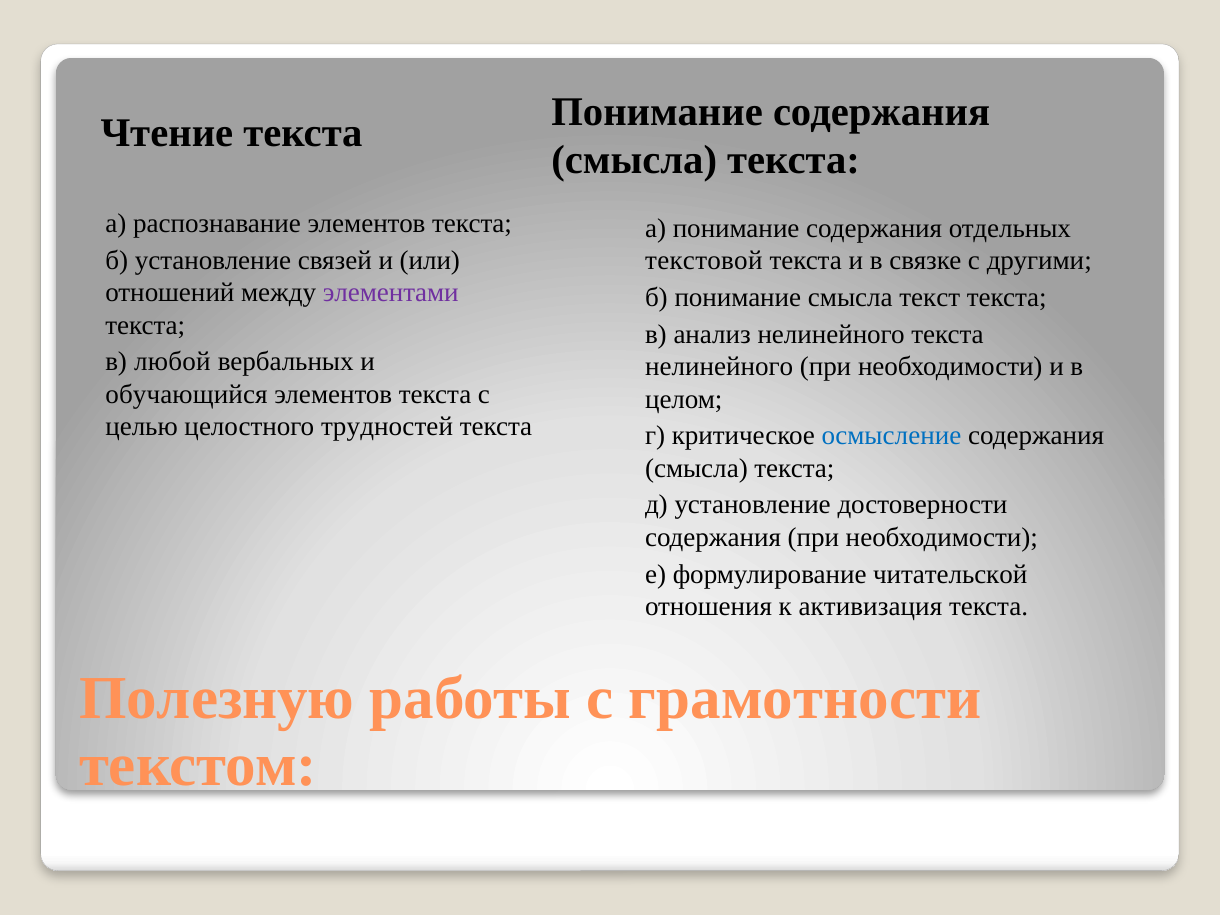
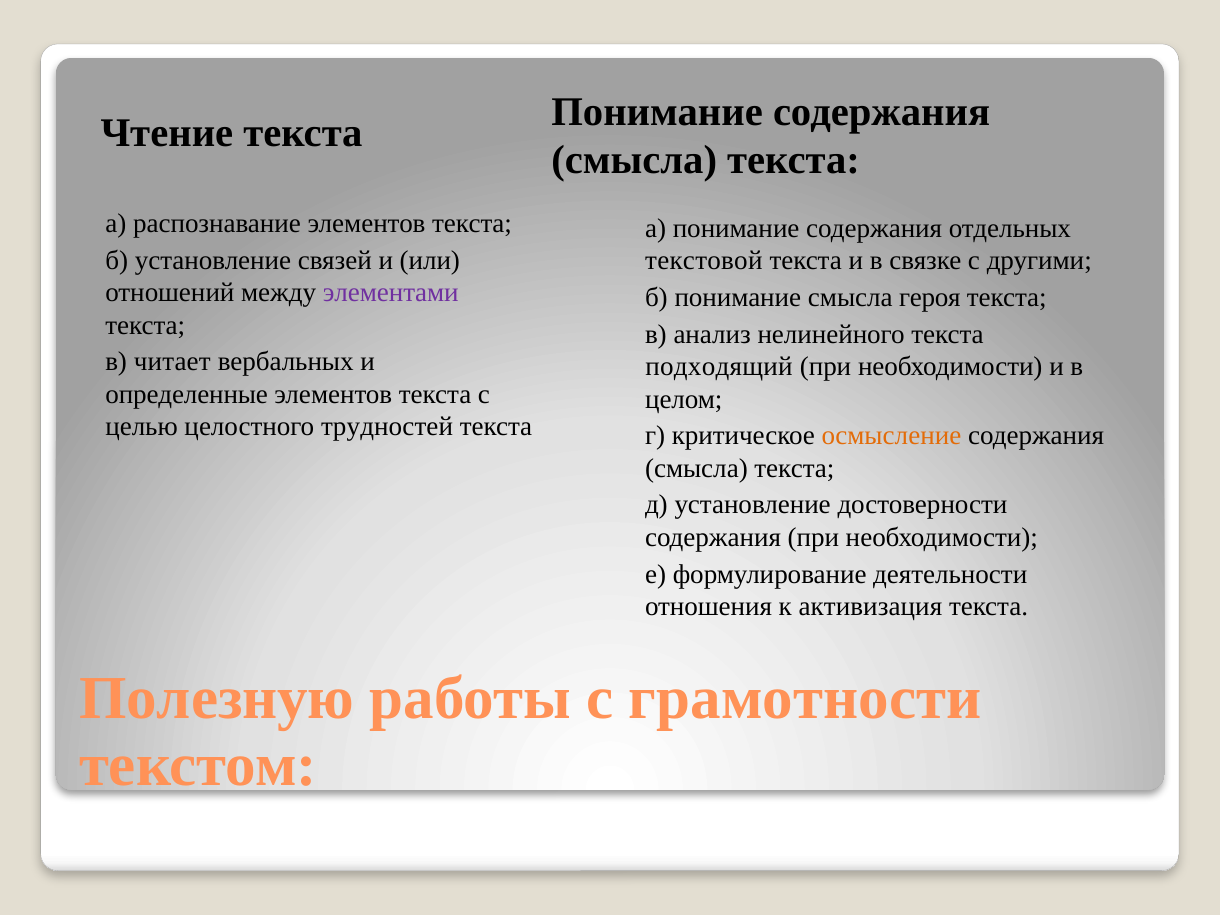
текст: текст -> героя
любой: любой -> читает
нелинейного at (719, 367): нелинейного -> подходящий
обучающийся: обучающийся -> определенные
осмысление colour: blue -> orange
читательской: читательской -> деятельности
